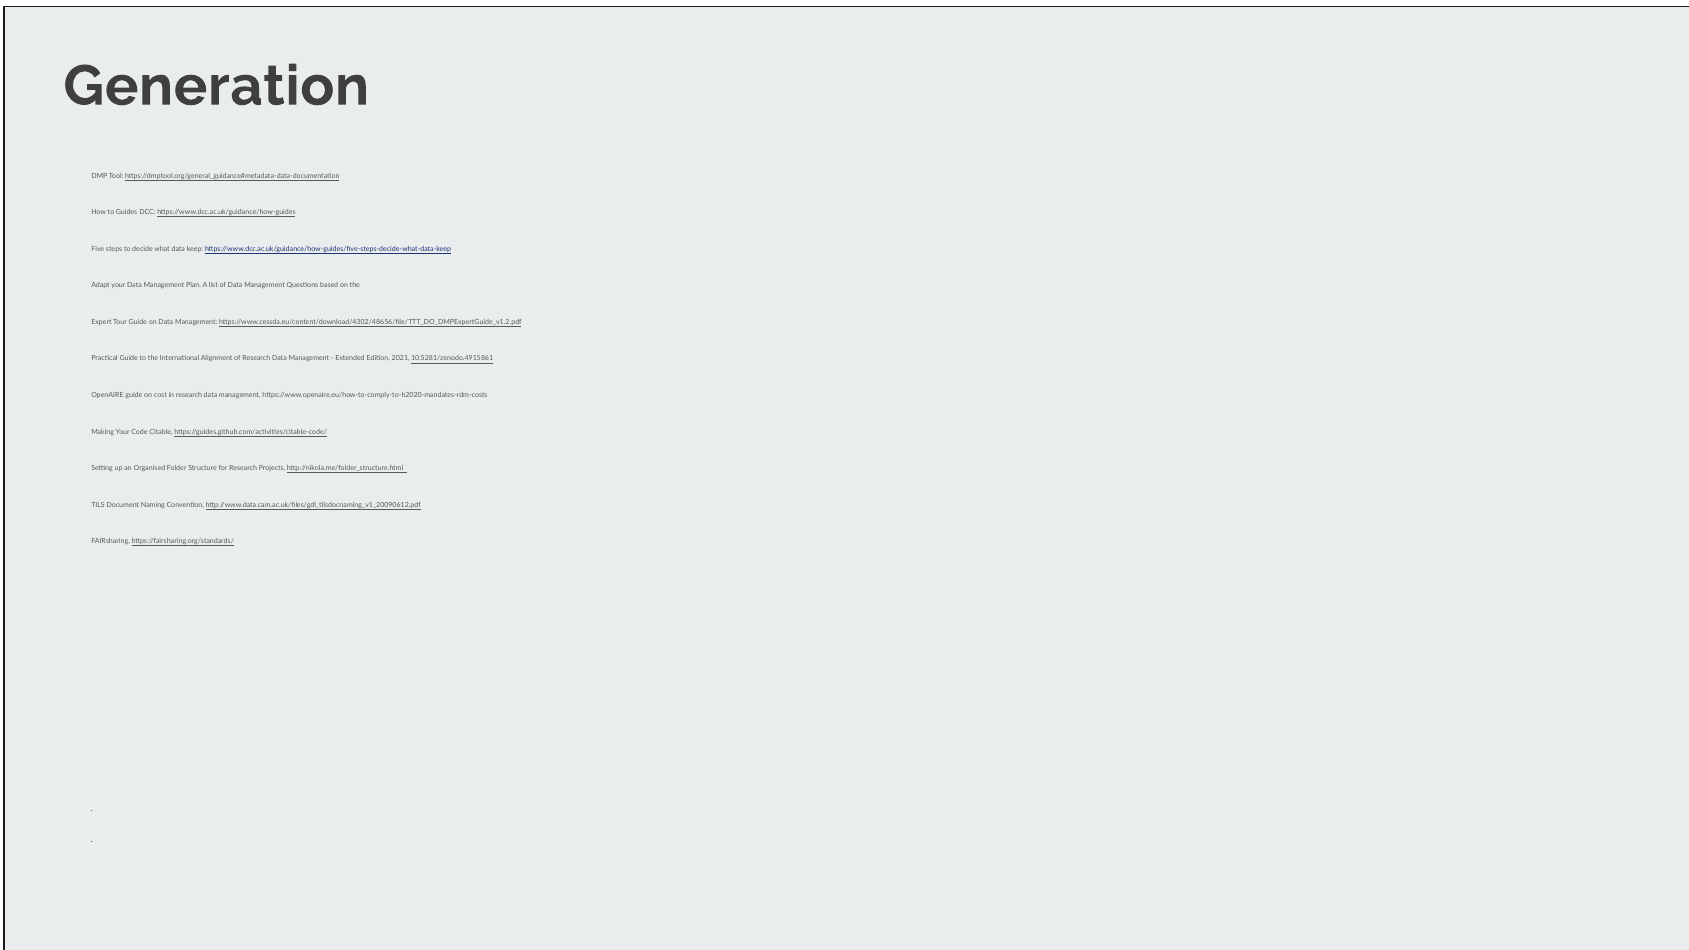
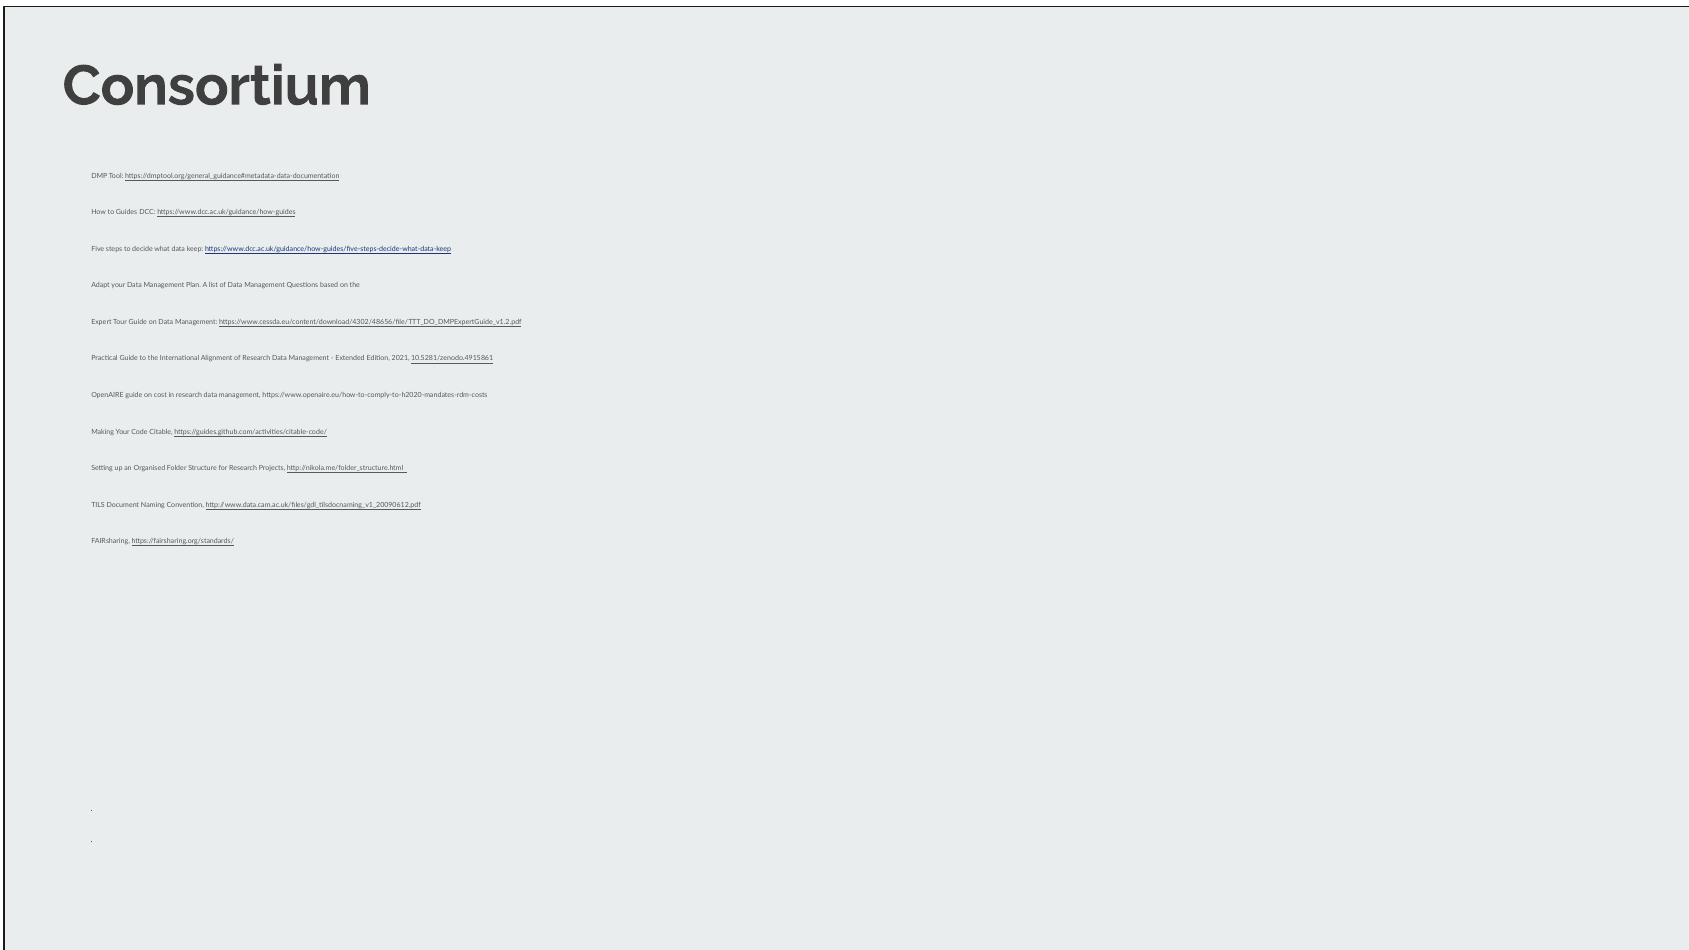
Generation: Generation -> Consortium
